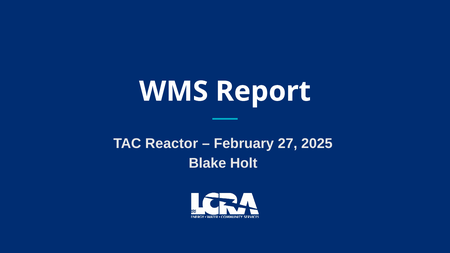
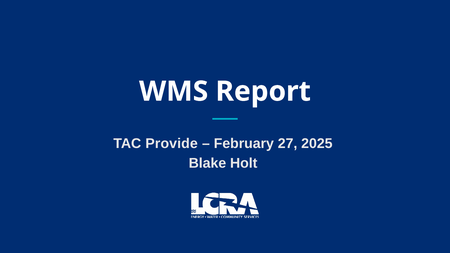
Reactor: Reactor -> Provide
